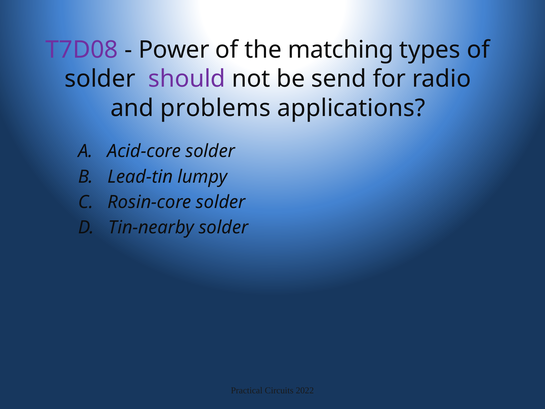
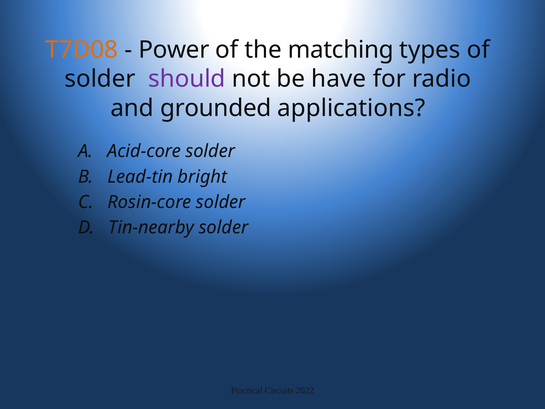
T7D08 colour: purple -> orange
send: send -> have
problems: problems -> grounded
lumpy: lumpy -> bright
